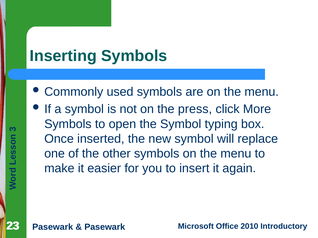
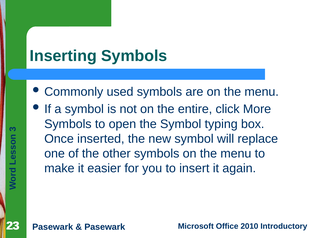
press: press -> entire
